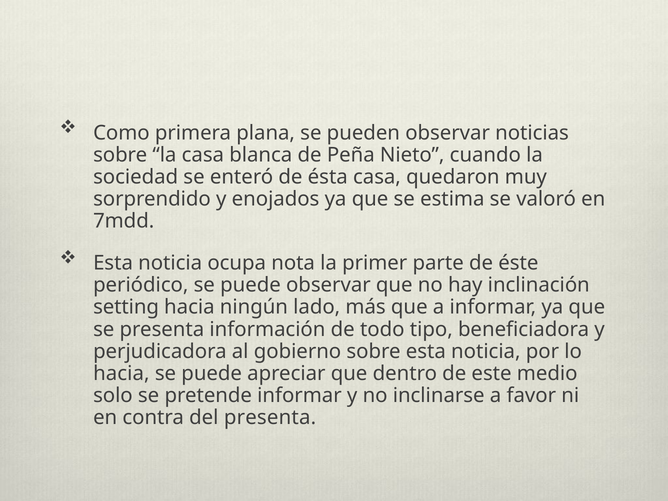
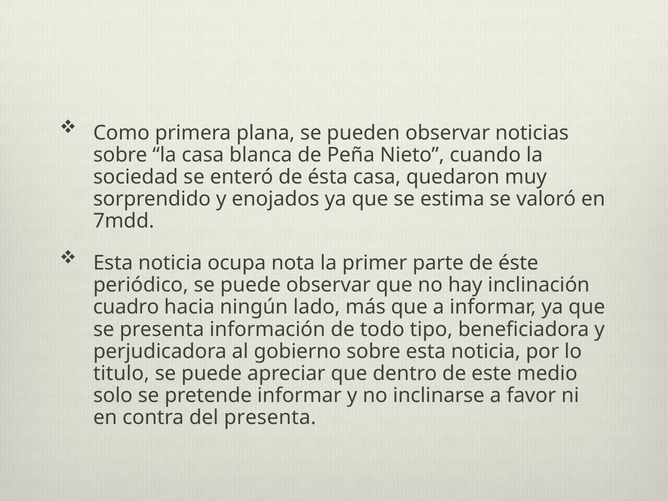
setting: setting -> cuadro
hacia at (121, 373): hacia -> titulo
